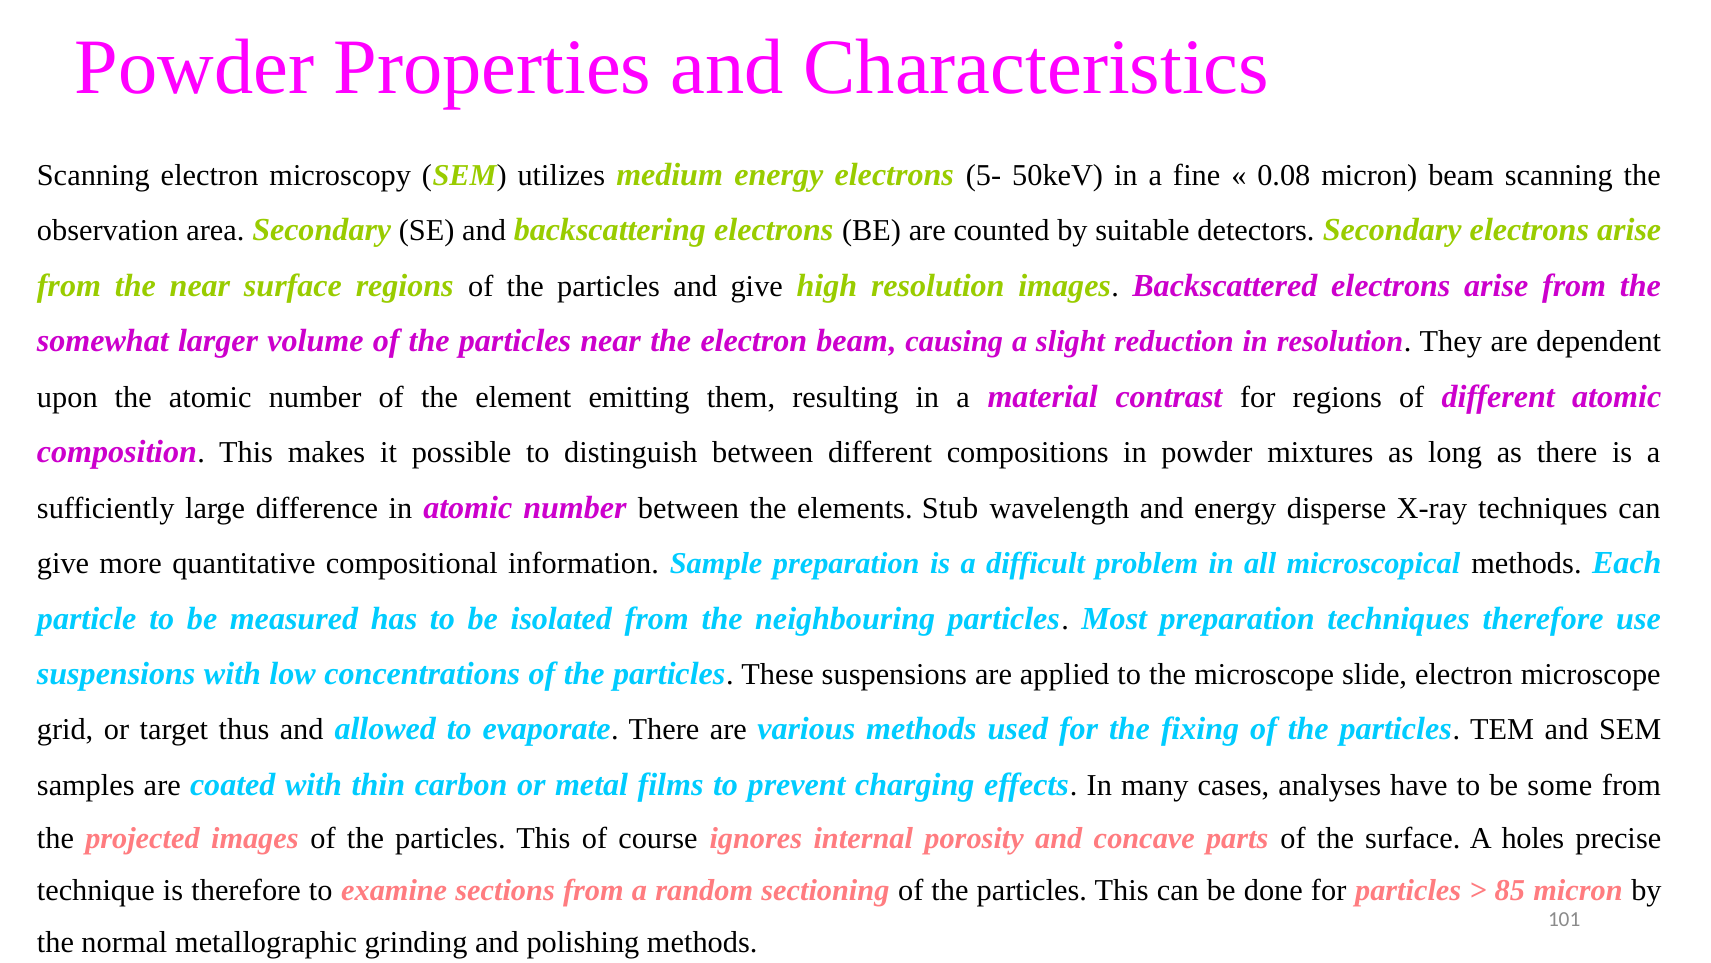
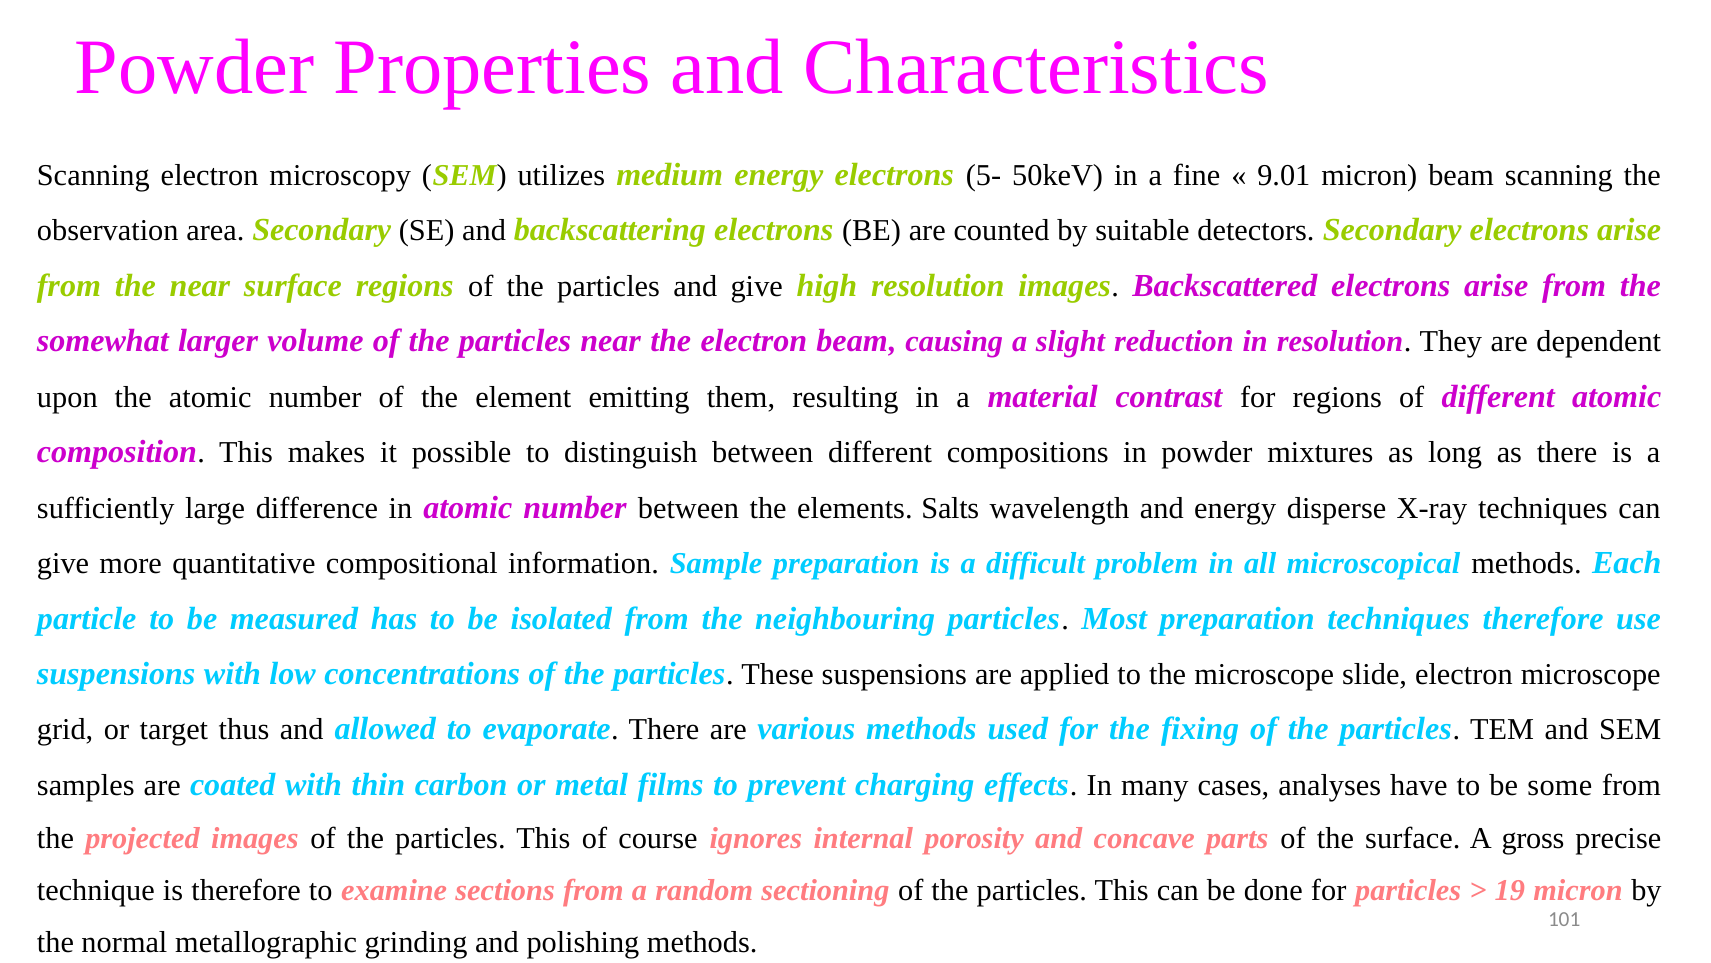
0.08: 0.08 -> 9.01
Stub: Stub -> Salts
holes: holes -> gross
85: 85 -> 19
